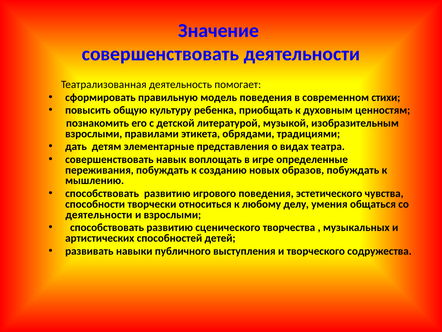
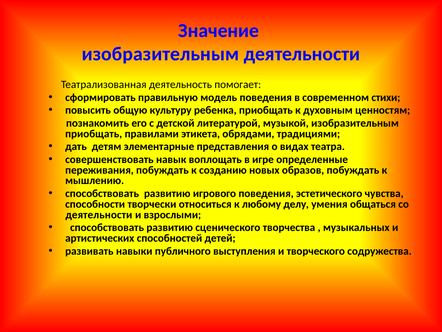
совершенствовать at (161, 54): совершенствовать -> изобразительным
взрослыми at (94, 133): взрослыми -> приобщать
